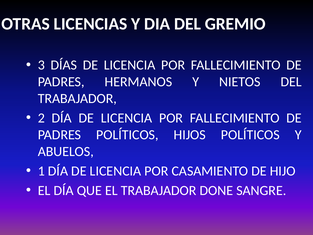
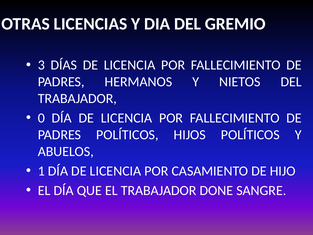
2: 2 -> 0
